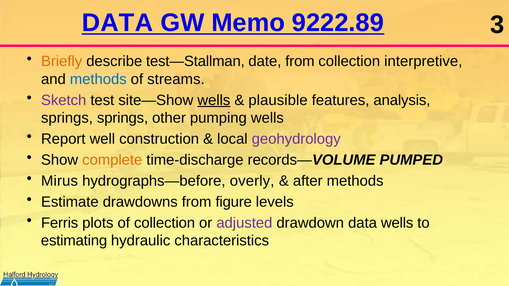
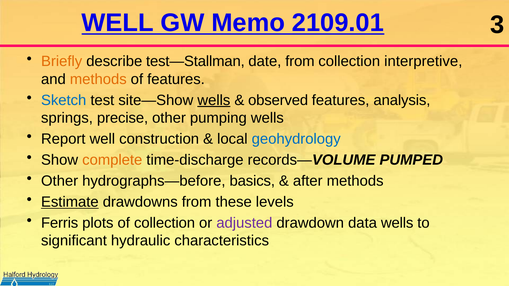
DATA at (117, 23): DATA -> WELL
9222.89: 9222.89 -> 2109.01
methods at (98, 79) colour: blue -> orange
of streams: streams -> features
Sketch colour: purple -> blue
plausible: plausible -> observed
springs springs: springs -> precise
geohydrology colour: purple -> blue
Mirus at (60, 181): Mirus -> Other
overly: overly -> basics
Estimate underline: none -> present
figure: figure -> these
estimating: estimating -> significant
